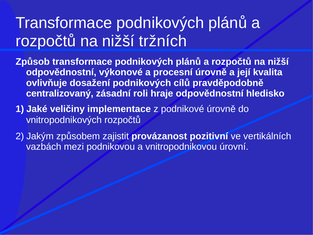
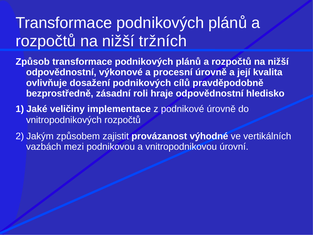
centralizovaný: centralizovaný -> bezprostředně
pozitivní: pozitivní -> výhodné
